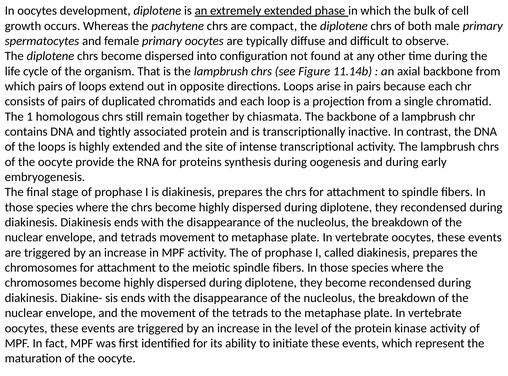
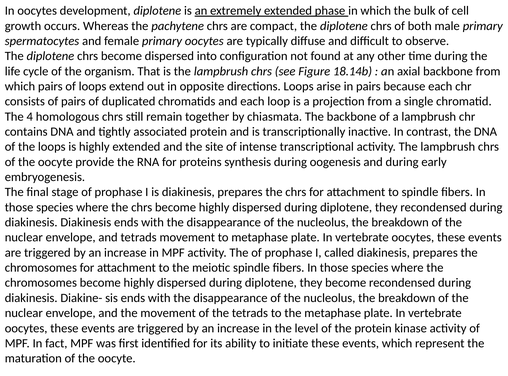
11.14b: 11.14b -> 18.14b
1: 1 -> 4
